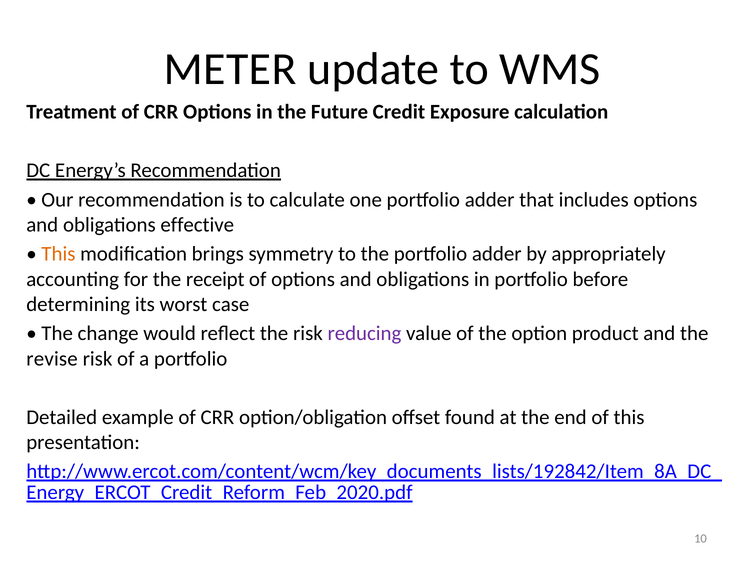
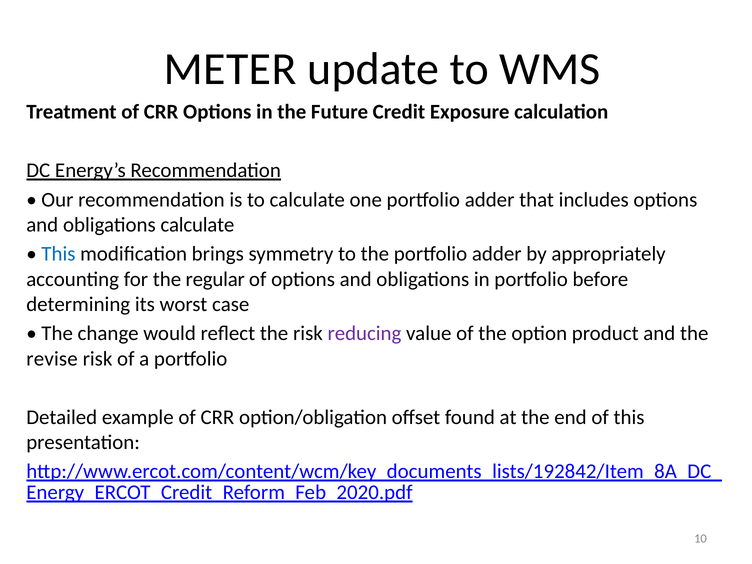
obligations effective: effective -> calculate
This at (58, 254) colour: orange -> blue
receipt: receipt -> regular
